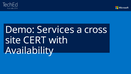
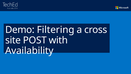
Services: Services -> Filtering
CERT: CERT -> POST
